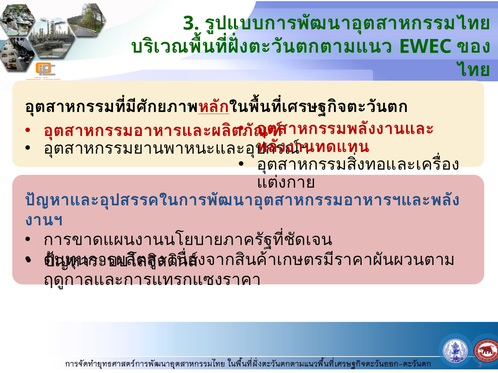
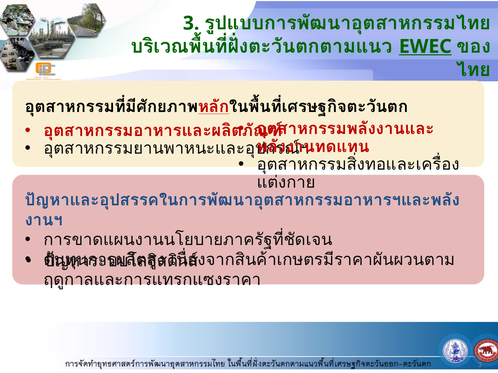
EWEC underline: none -> present
